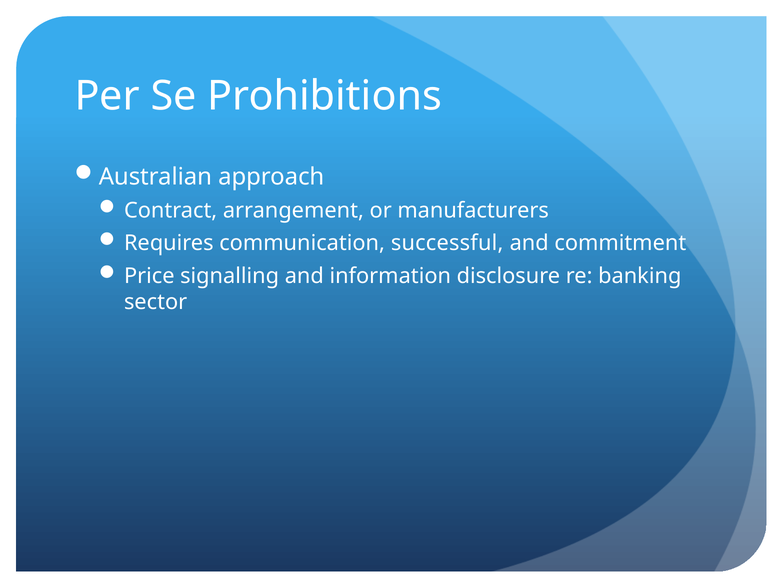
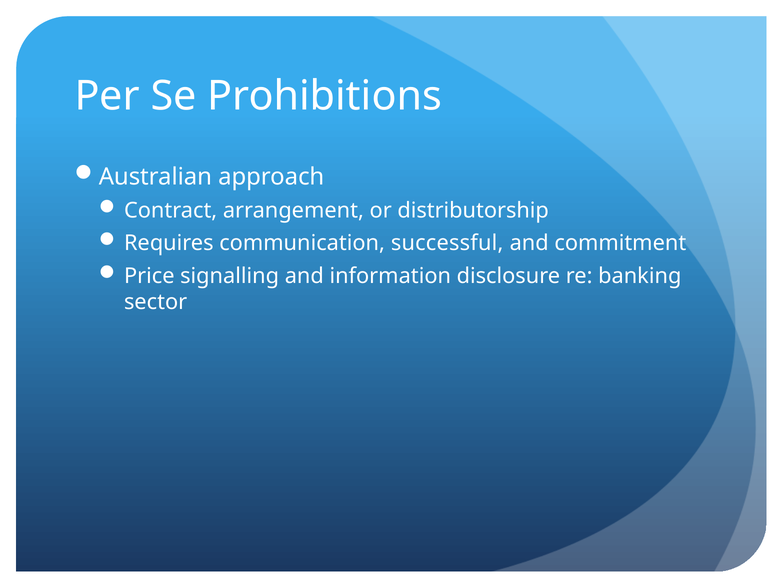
manufacturers: manufacturers -> distributorship
